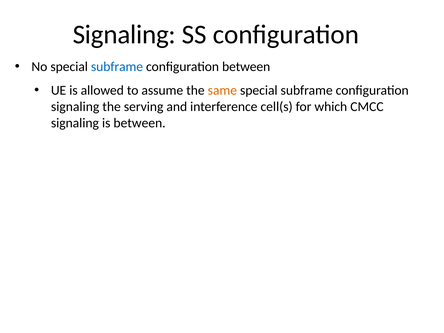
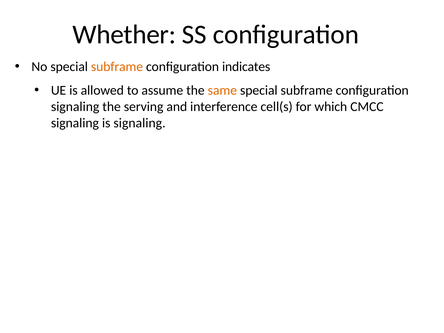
Signaling at (124, 35): Signaling -> Whether
subframe at (117, 67) colour: blue -> orange
configuration between: between -> indicates
is between: between -> signaling
